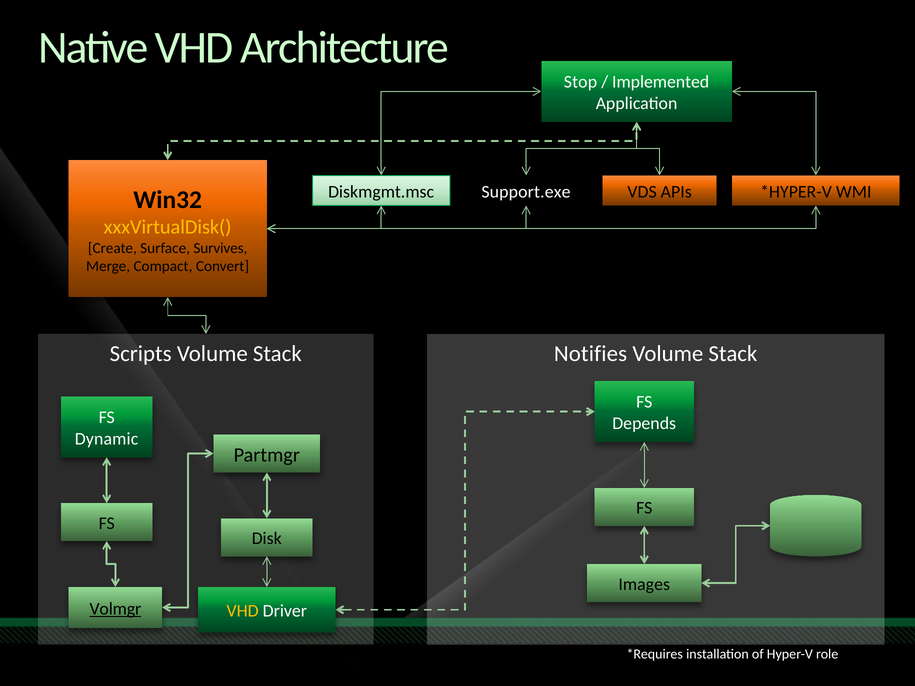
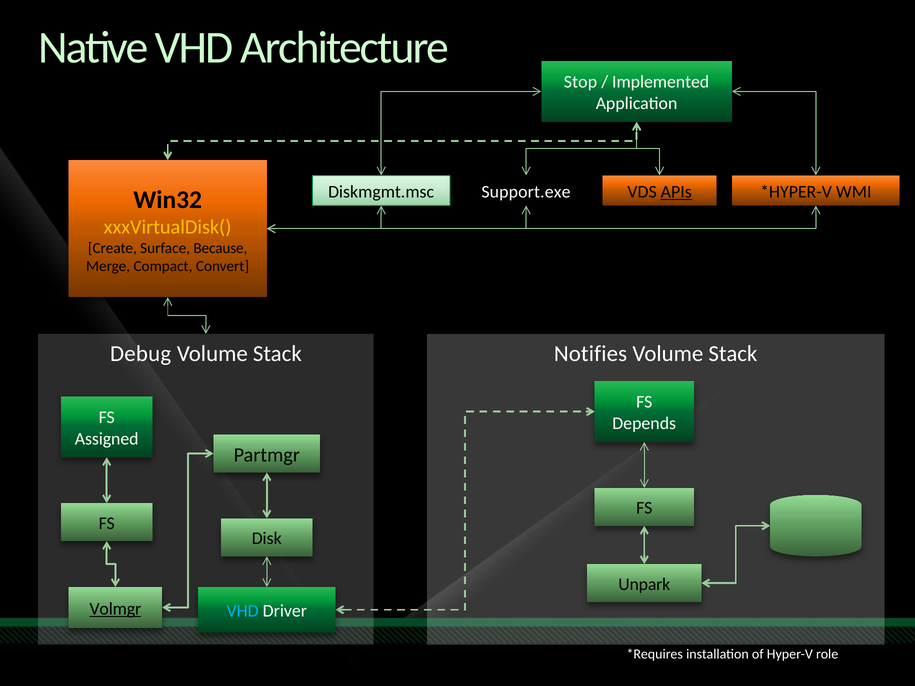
APIs underline: none -> present
Survives: Survives -> Because
Scripts: Scripts -> Debug
Dynamic: Dynamic -> Assigned
Images: Images -> Unpark
VHD at (243, 611) colour: yellow -> light blue
